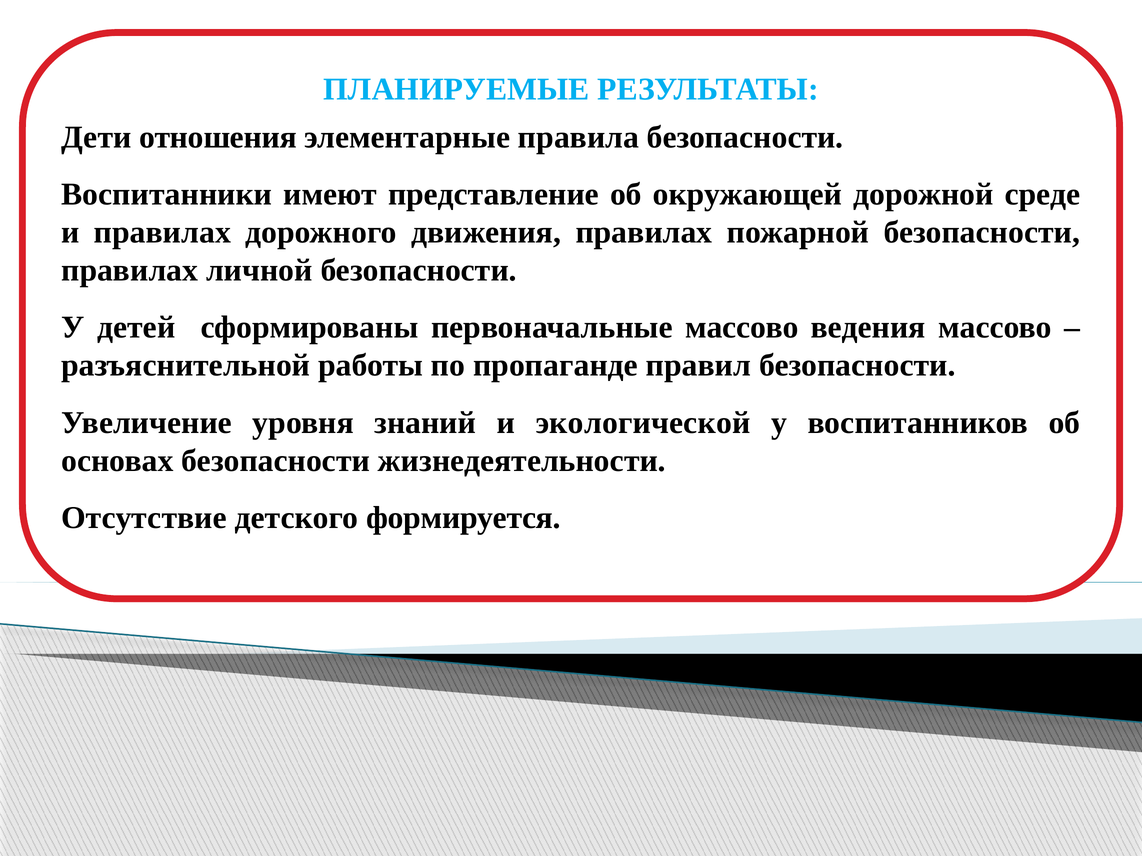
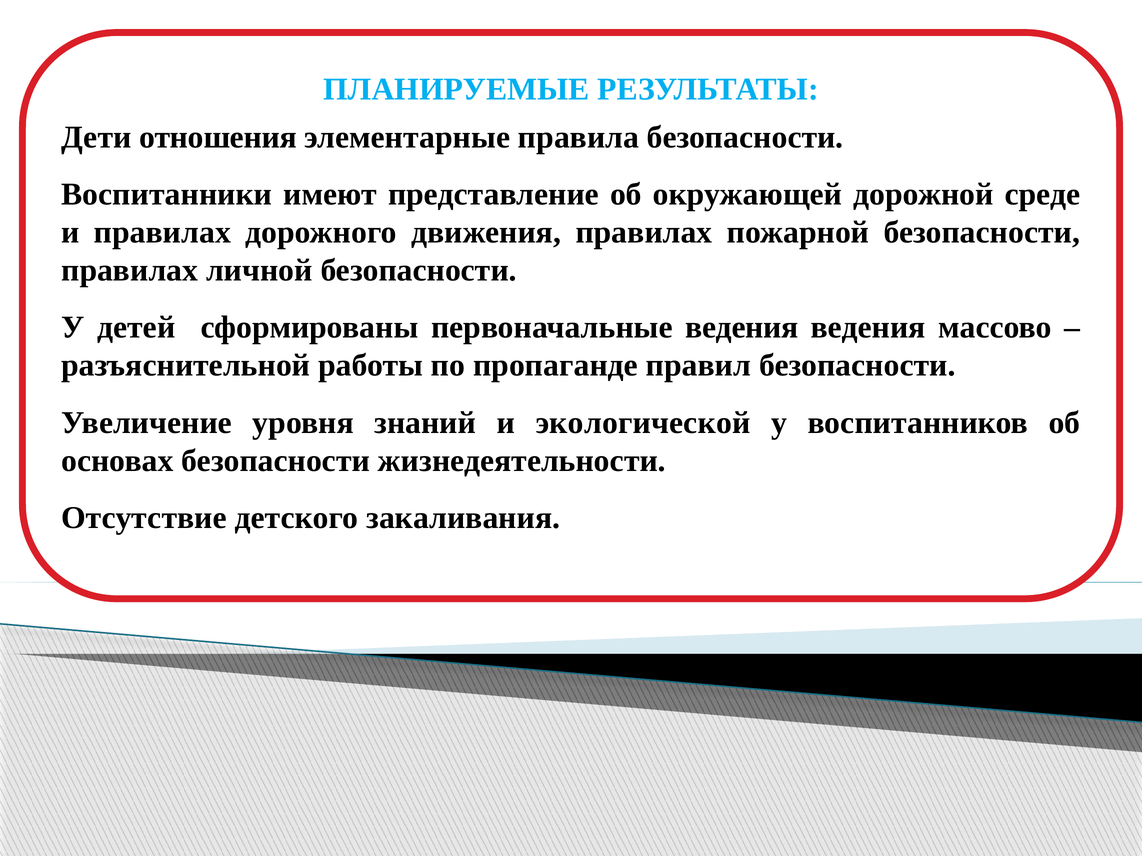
первоначальные массово: массово -> ведения
формируется: формируется -> закаливания
